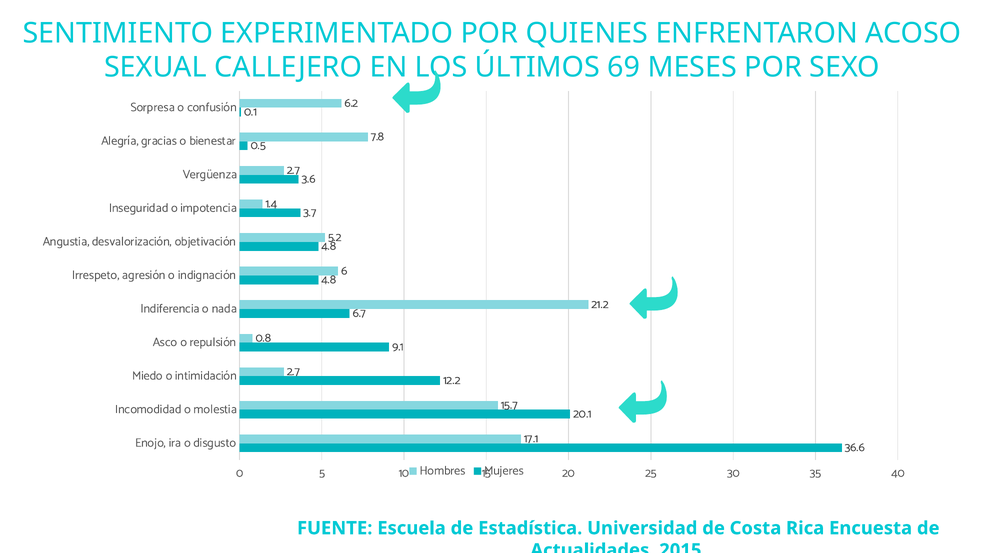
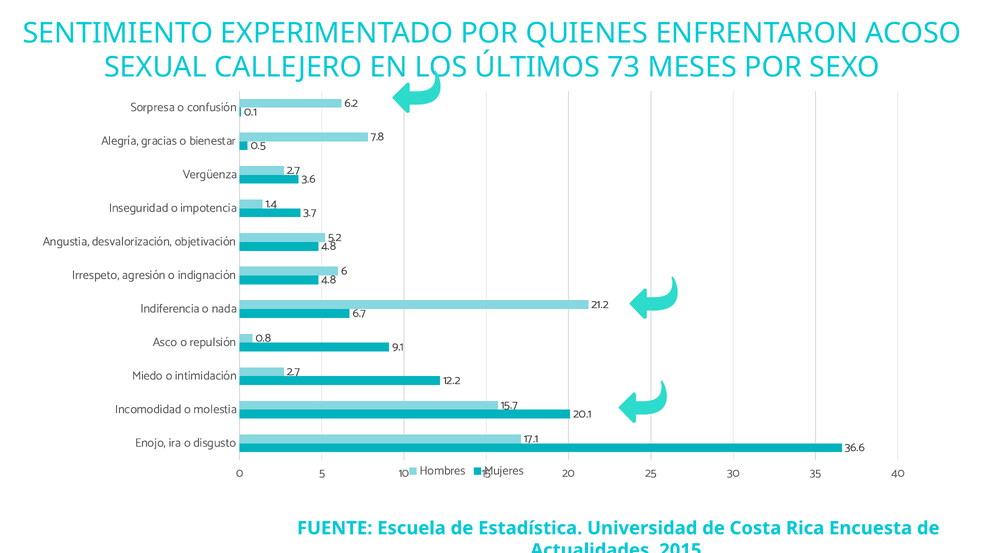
69: 69 -> 73
